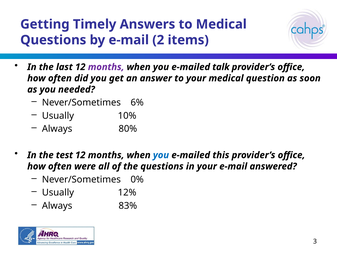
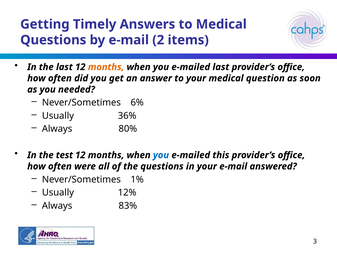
months at (106, 67) colour: purple -> orange
e-mailed talk: talk -> last
10%: 10% -> 36%
0%: 0% -> 1%
